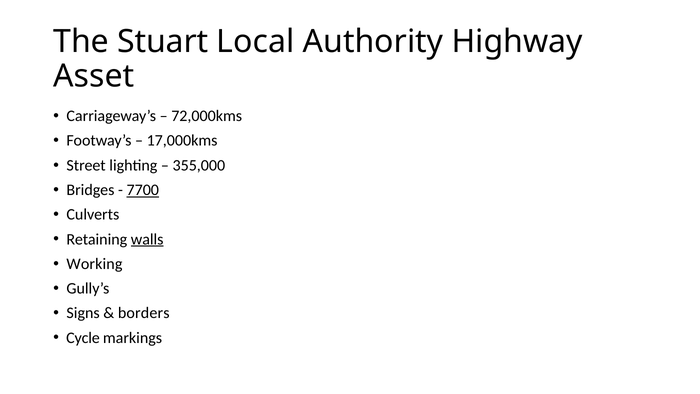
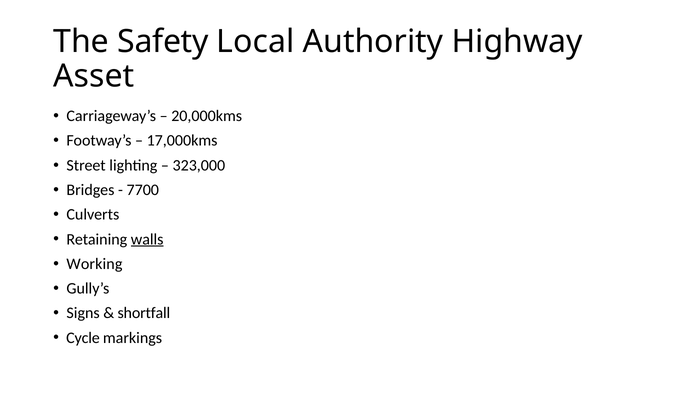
Stuart: Stuart -> Safety
72,000kms: 72,000kms -> 20,000kms
355,000: 355,000 -> 323,000
7700 underline: present -> none
borders: borders -> shortfall
